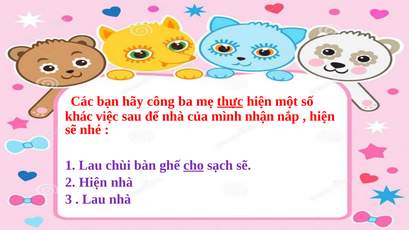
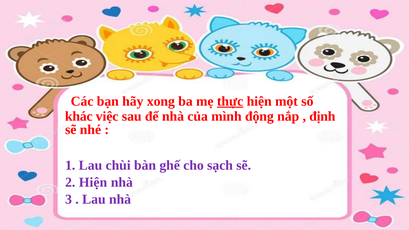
công: công -> xong
nhận: nhận -> động
hiện at (322, 116): hiện -> định
cho underline: present -> none
